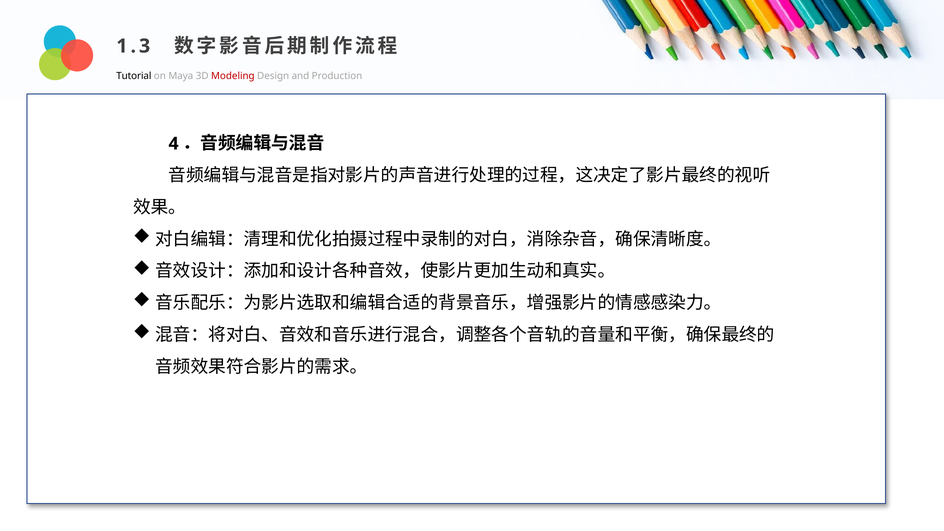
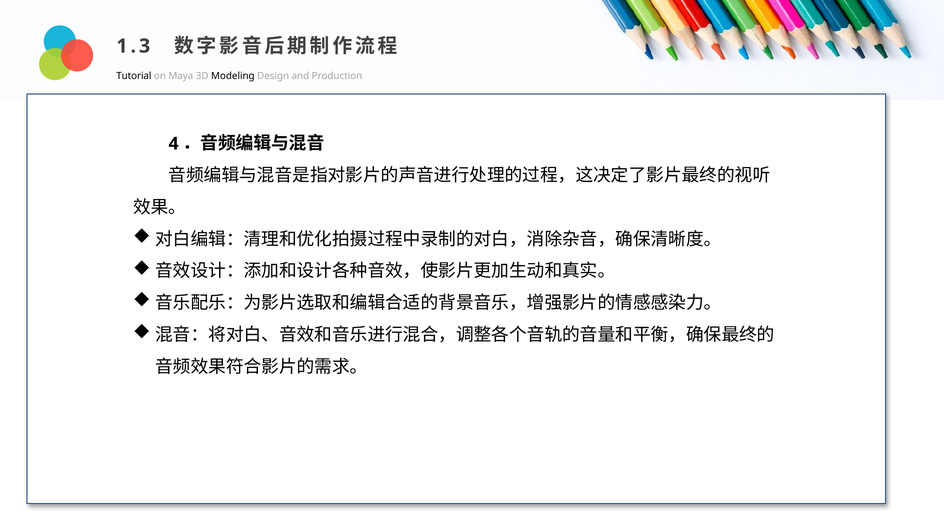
Modeling colour: red -> black
